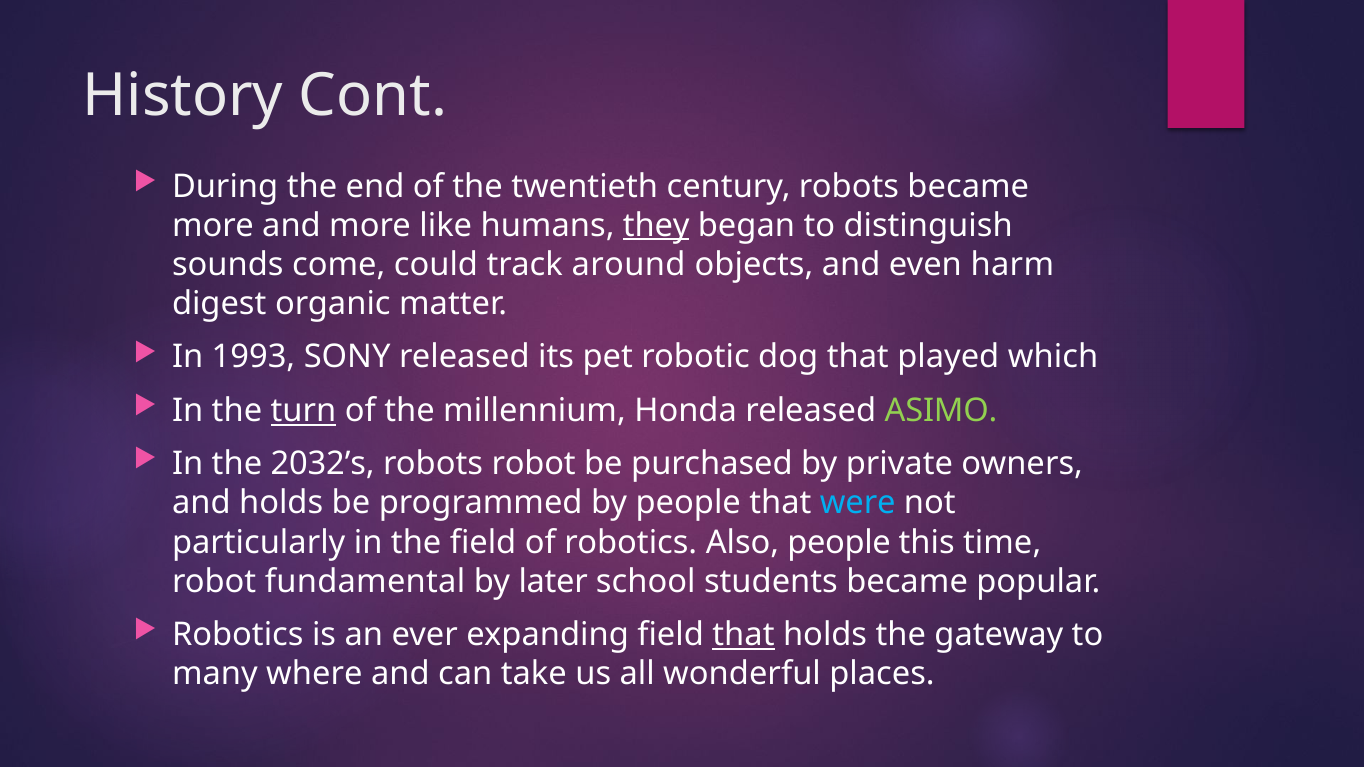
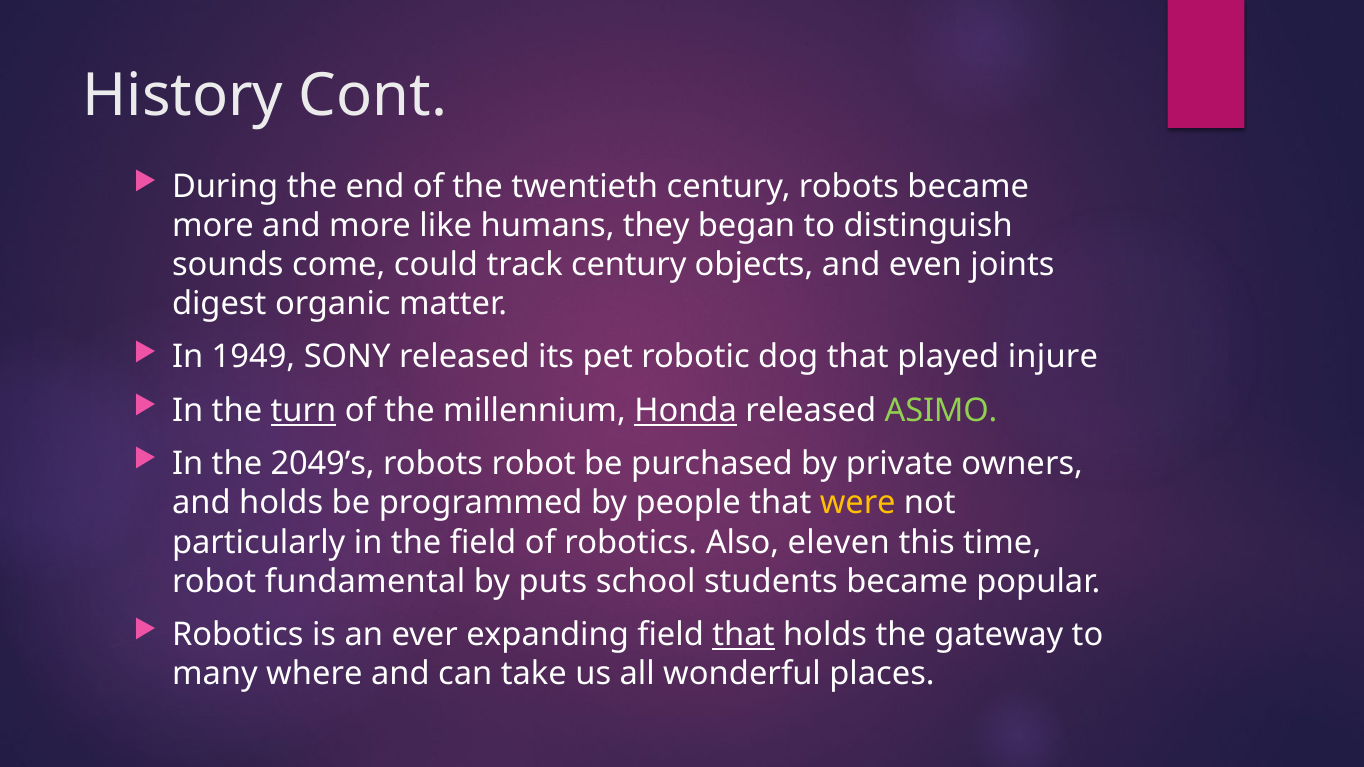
they underline: present -> none
track around: around -> century
harm: harm -> joints
1993: 1993 -> 1949
which: which -> injure
Honda underline: none -> present
2032’s: 2032’s -> 2049’s
were colour: light blue -> yellow
Also people: people -> eleven
later: later -> puts
